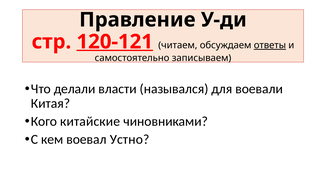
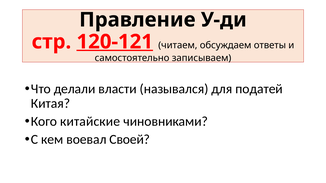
ответы underline: present -> none
воевали: воевали -> податей
Устно: Устно -> Своей
